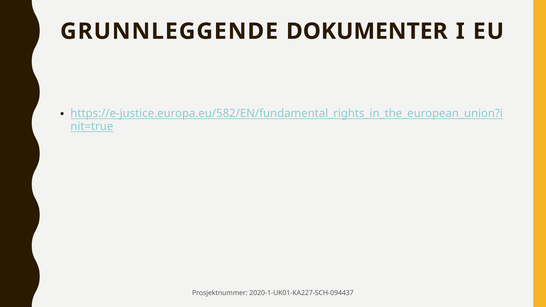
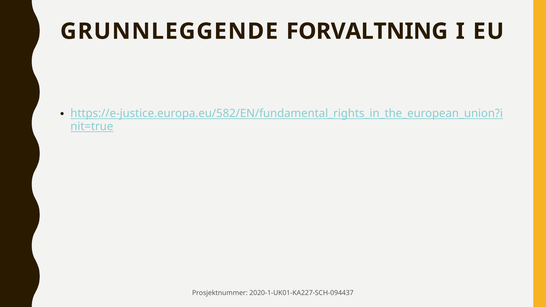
DOKUMENTER: DOKUMENTER -> FORVALTNING
